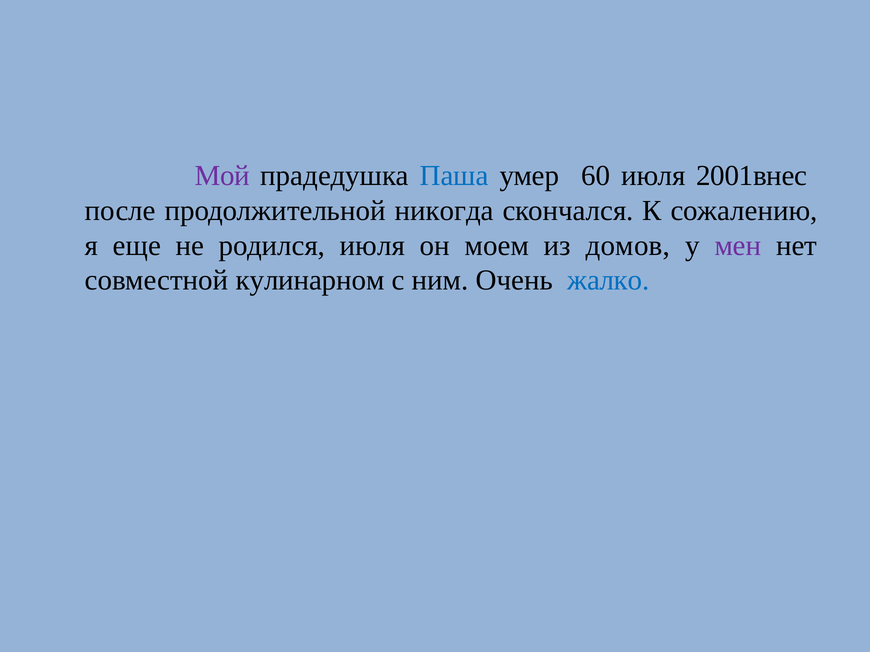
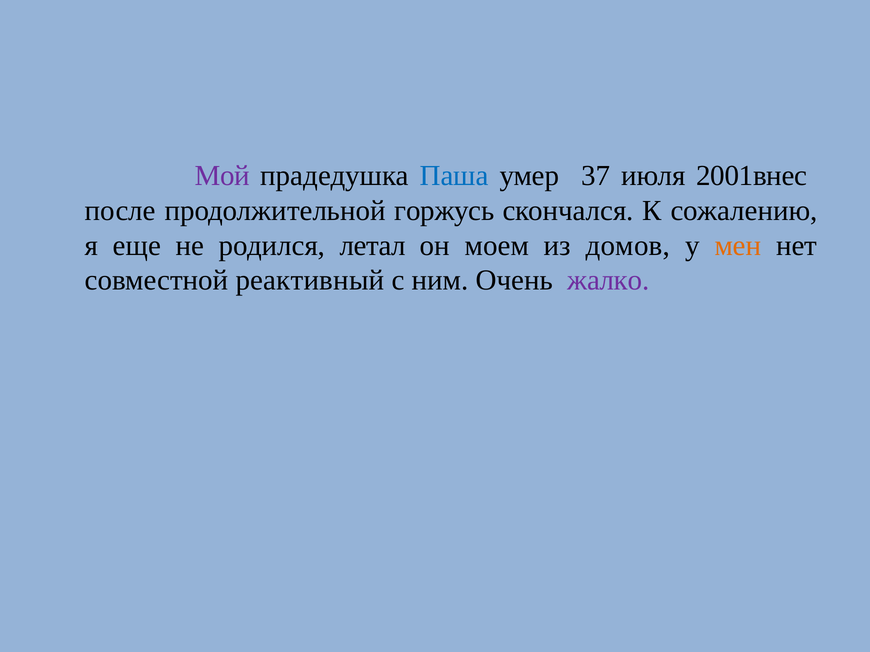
60: 60 -> 37
никогда: никогда -> горжусь
родился июля: июля -> летал
мен colour: purple -> orange
кулинарном: кулинарном -> реактивный
жалко colour: blue -> purple
